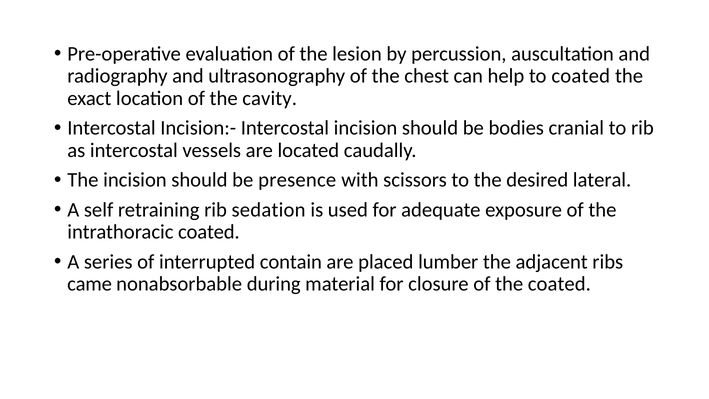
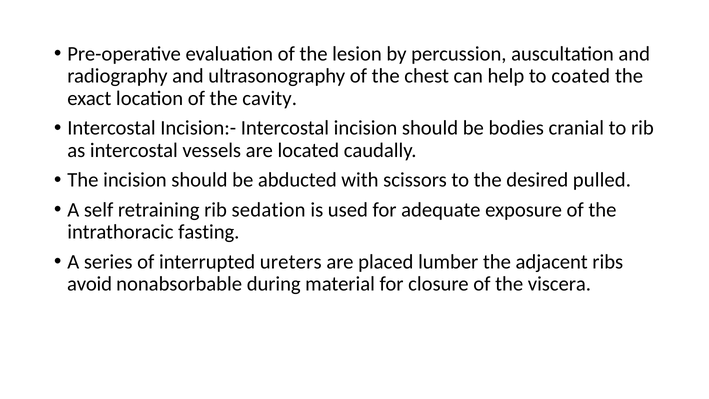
presence: presence -> abducted
lateral: lateral -> pulled
intrathoracic coated: coated -> fasting
contain: contain -> ureters
came: came -> avoid
the coated: coated -> viscera
